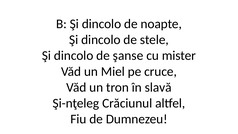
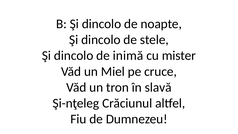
şanse: şanse -> inimă
